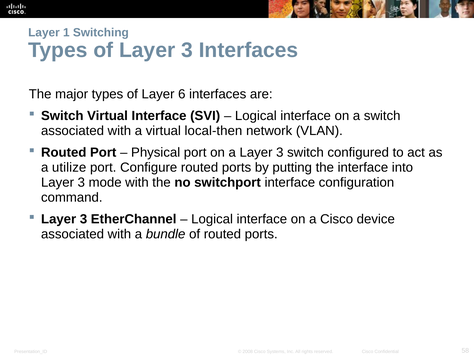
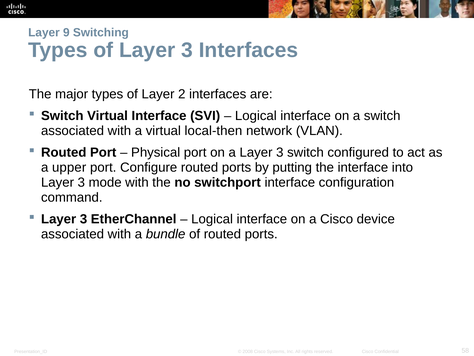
1: 1 -> 9
6: 6 -> 2
utilize: utilize -> upper
